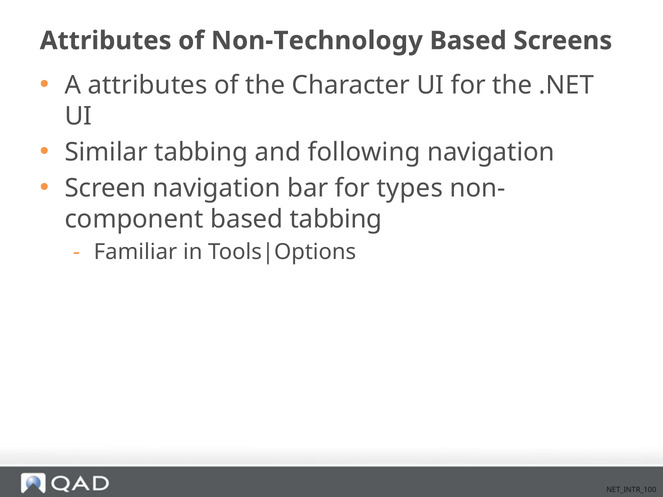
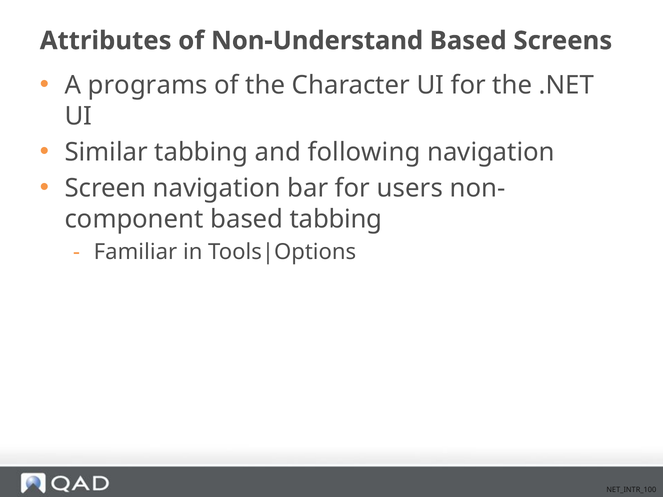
Non-Technology: Non-Technology -> Non-Understand
A attributes: attributes -> programs
types: types -> users
